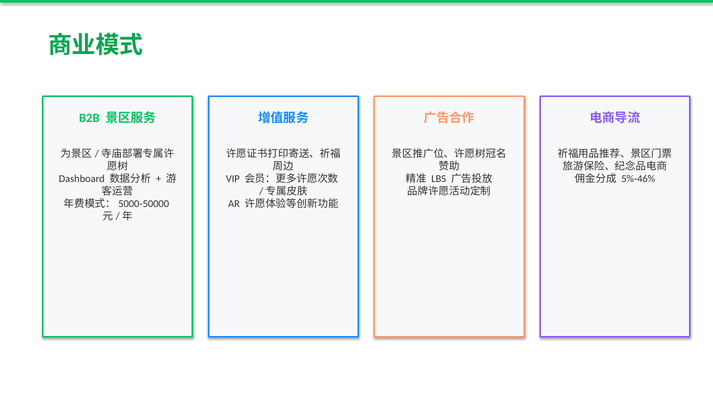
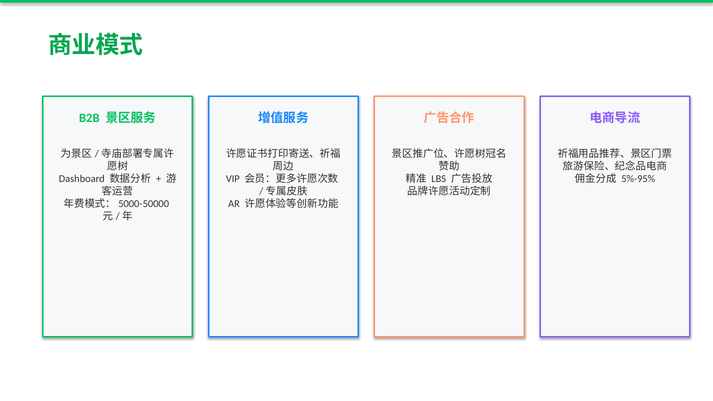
5%-46%: 5%-46% -> 5%-95%
